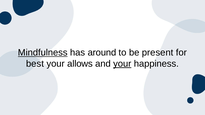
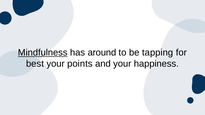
present: present -> tapping
allows: allows -> points
your at (122, 64) underline: present -> none
